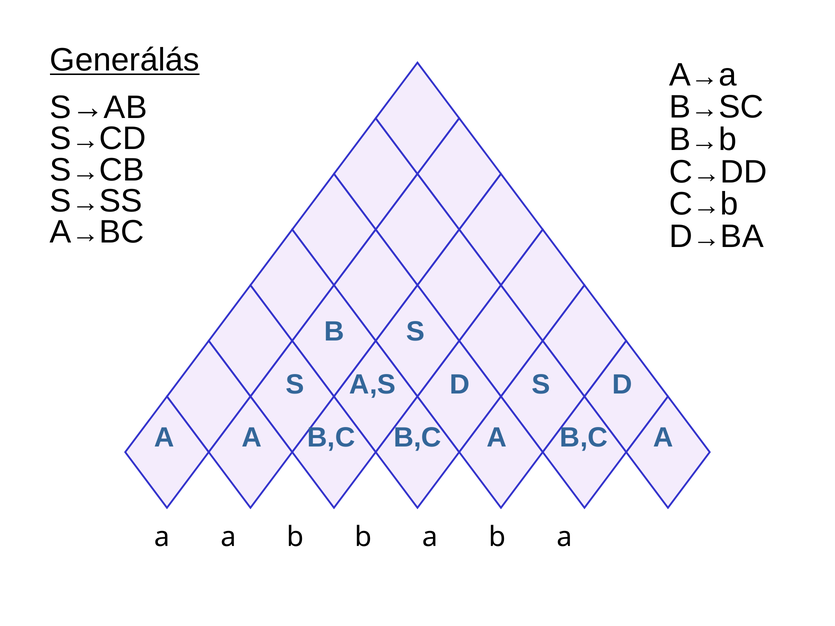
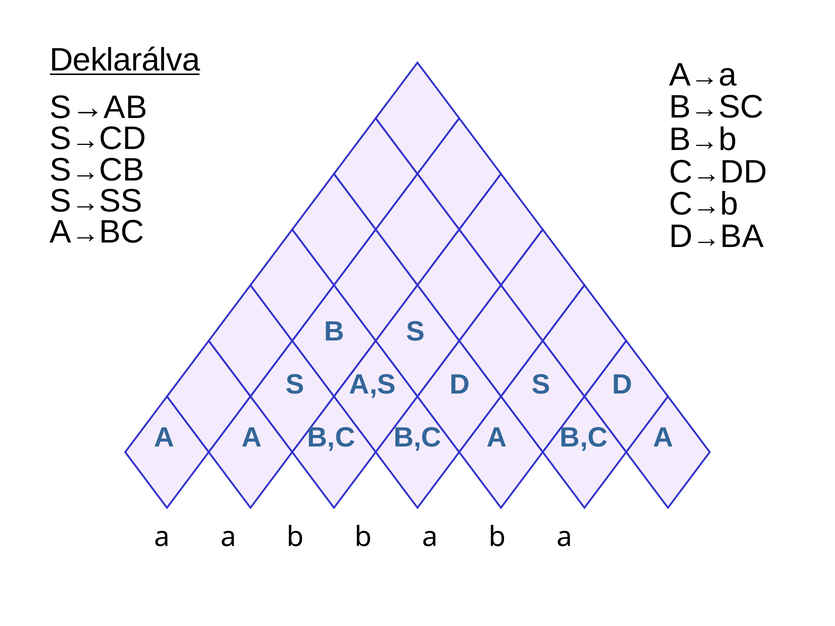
Generálás: Generálás -> Deklarálva
